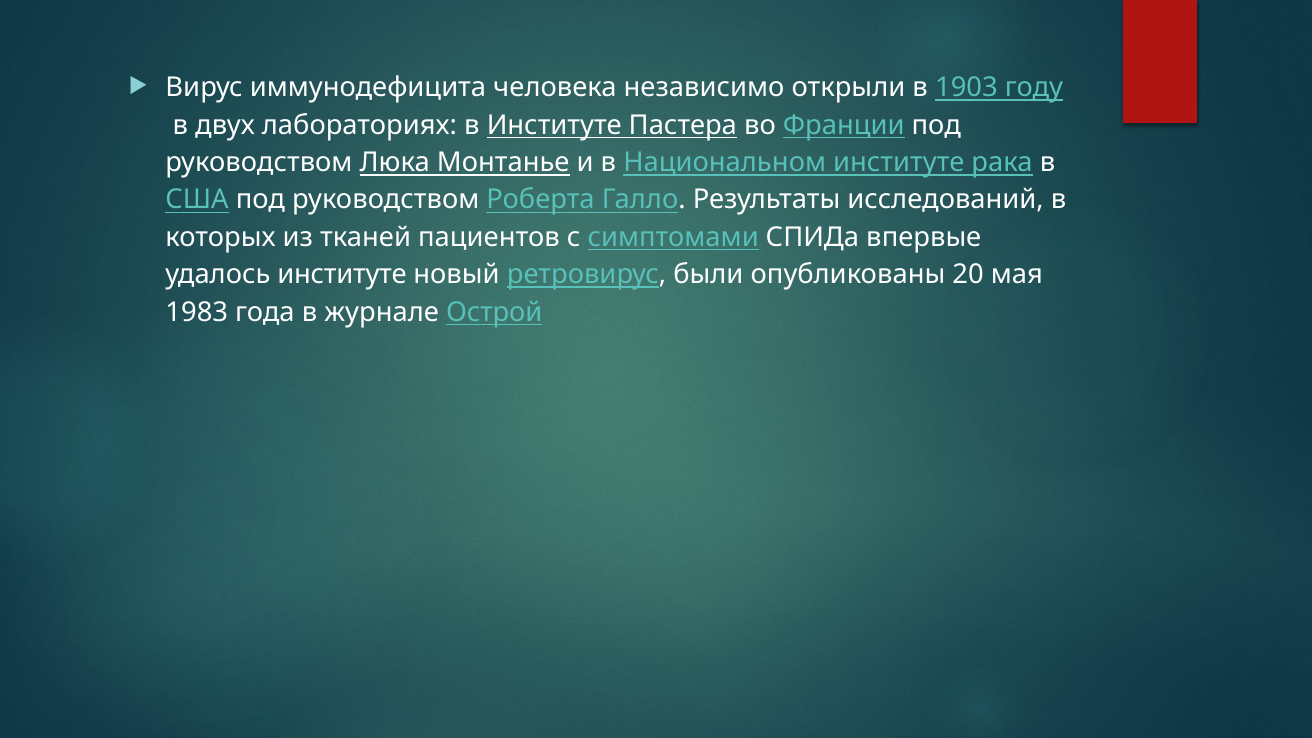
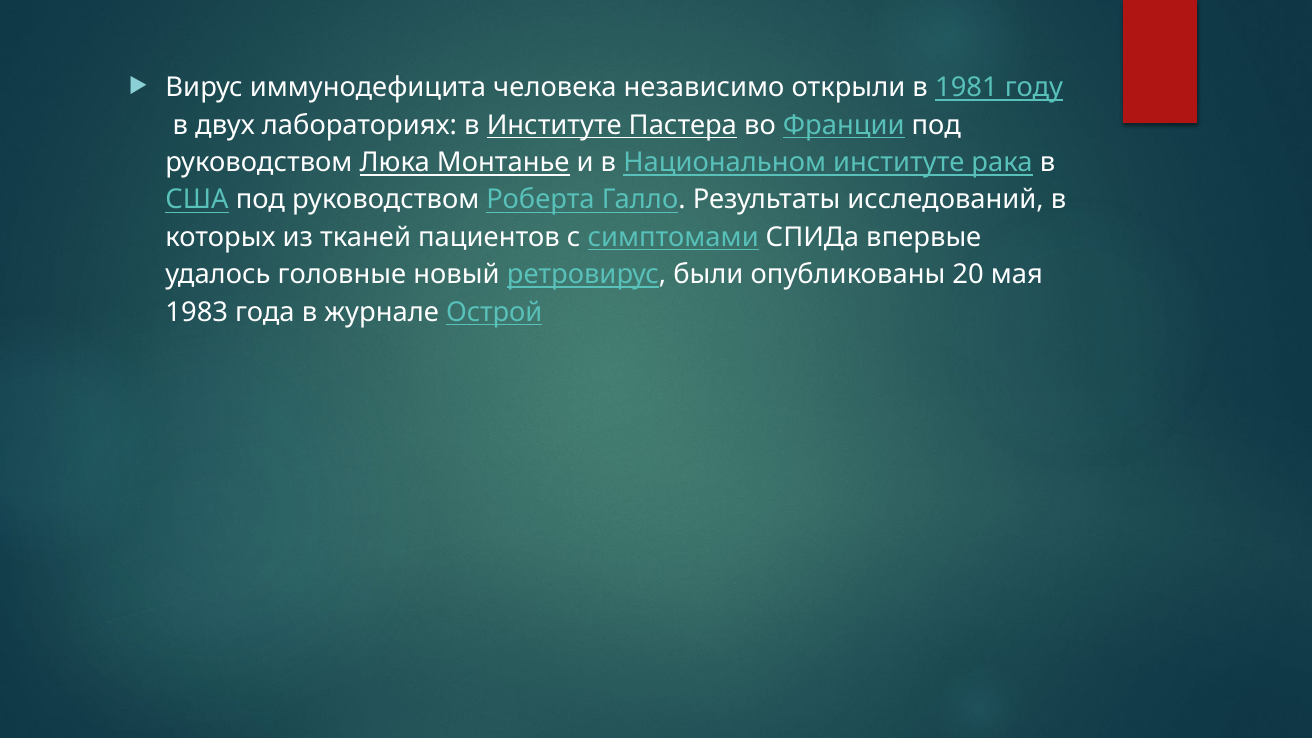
1903: 1903 -> 1981
удалось институте: институте -> головные
